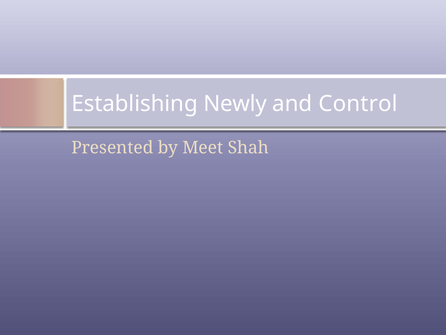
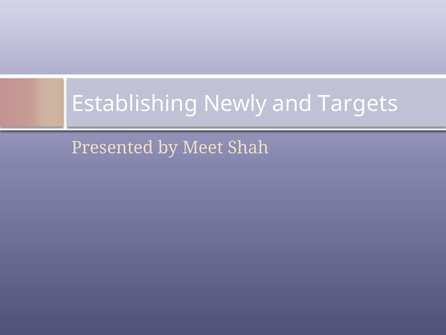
Control: Control -> Targets
